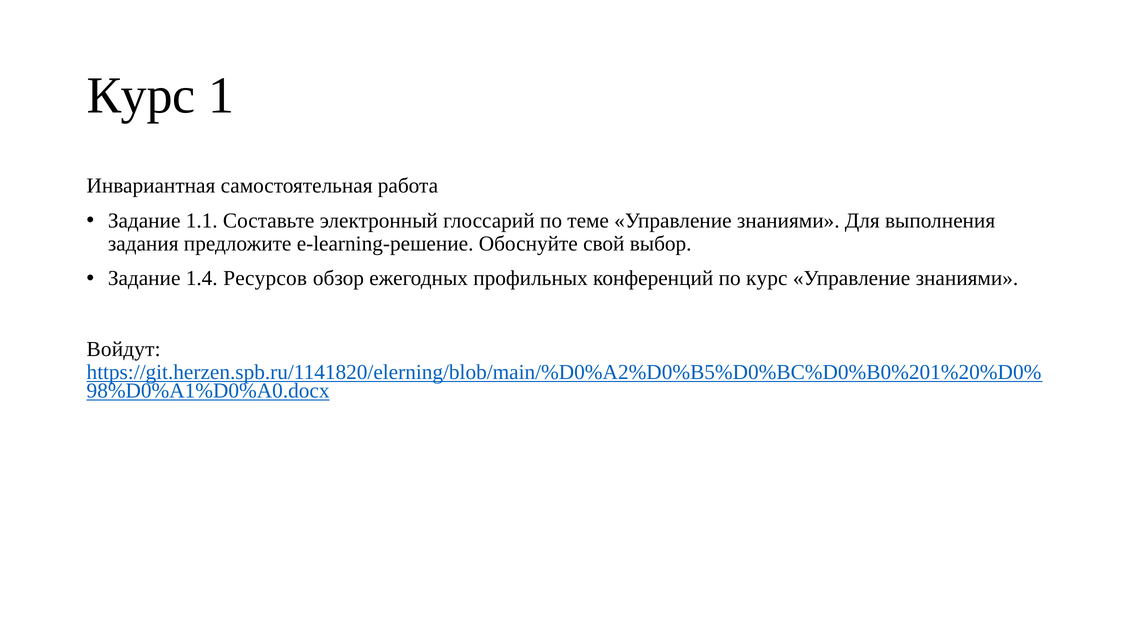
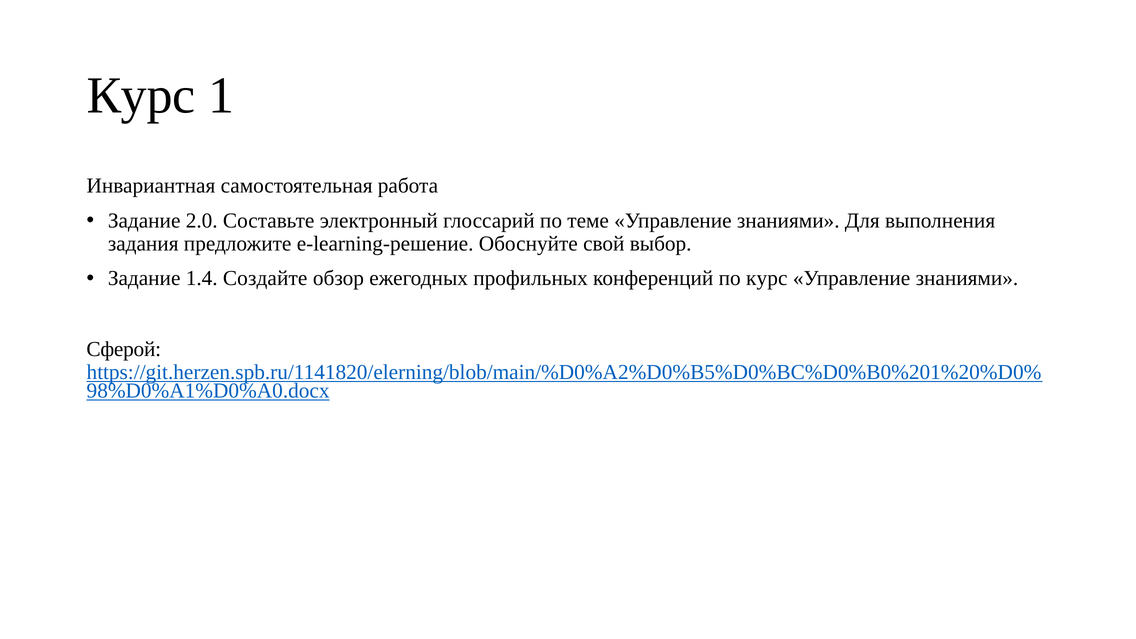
1.1: 1.1 -> 2.0
Ресурсов: Ресурсов -> Создайте
Войдут: Войдут -> Сферой
